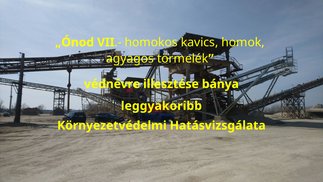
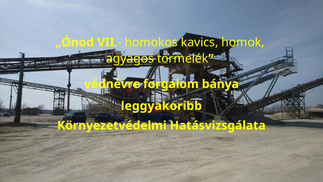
illesztése: illesztése -> forgalom
